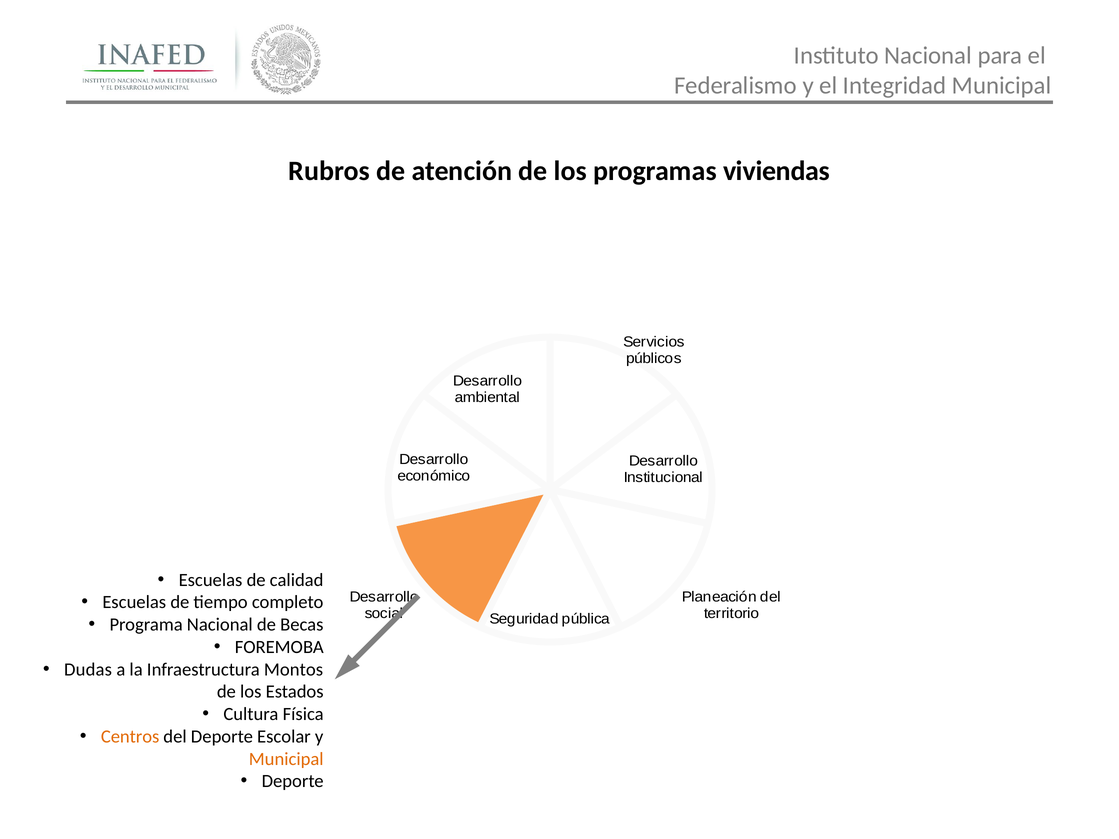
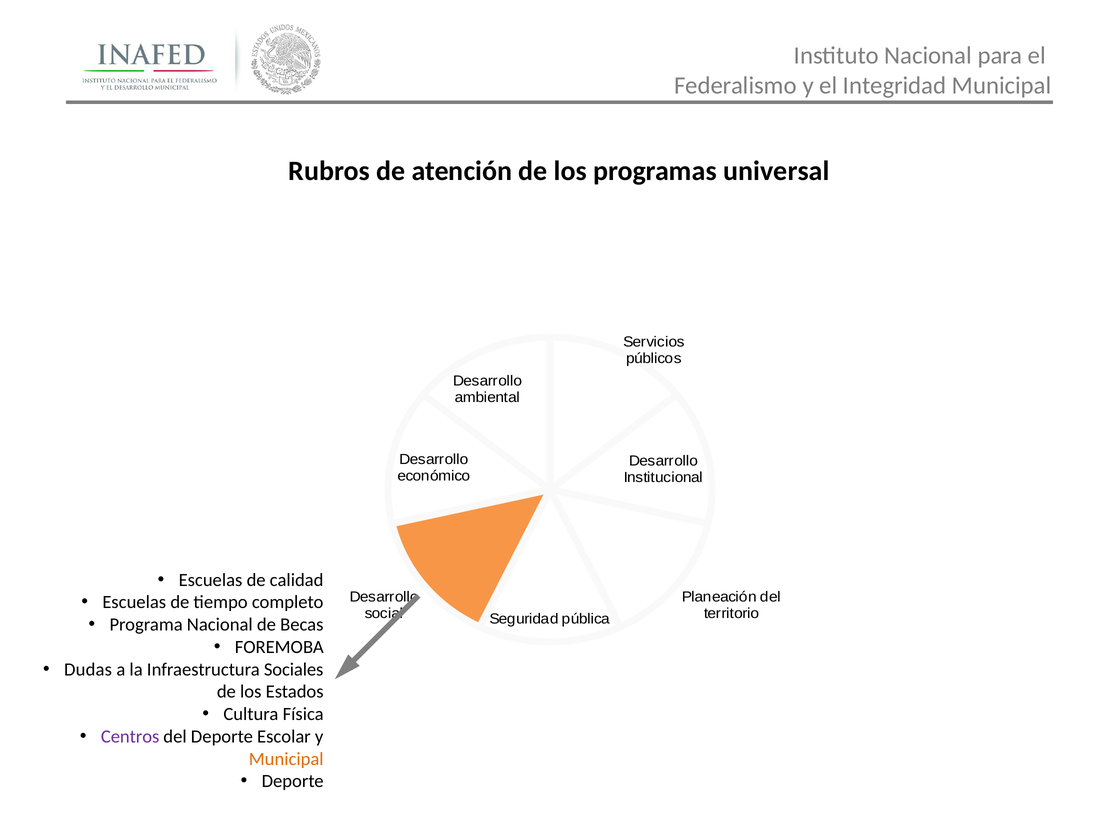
viviendas: viviendas -> universal
Montos: Montos -> Sociales
Centros colour: orange -> purple
